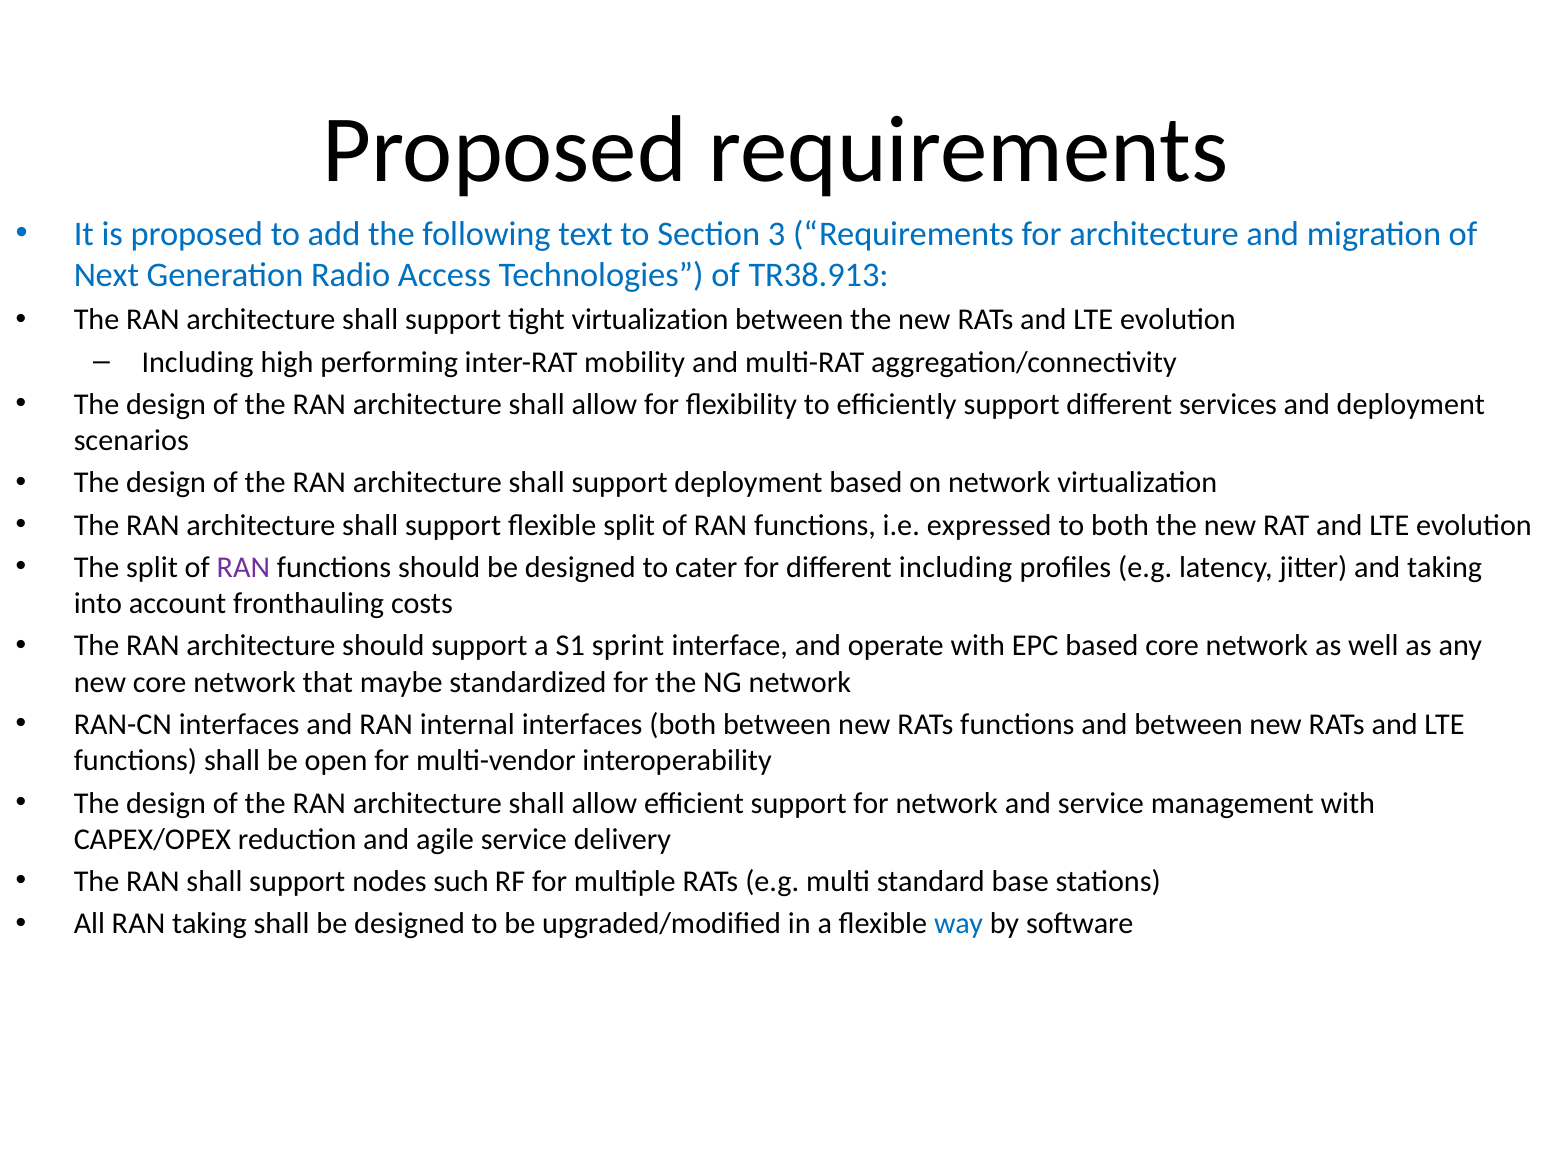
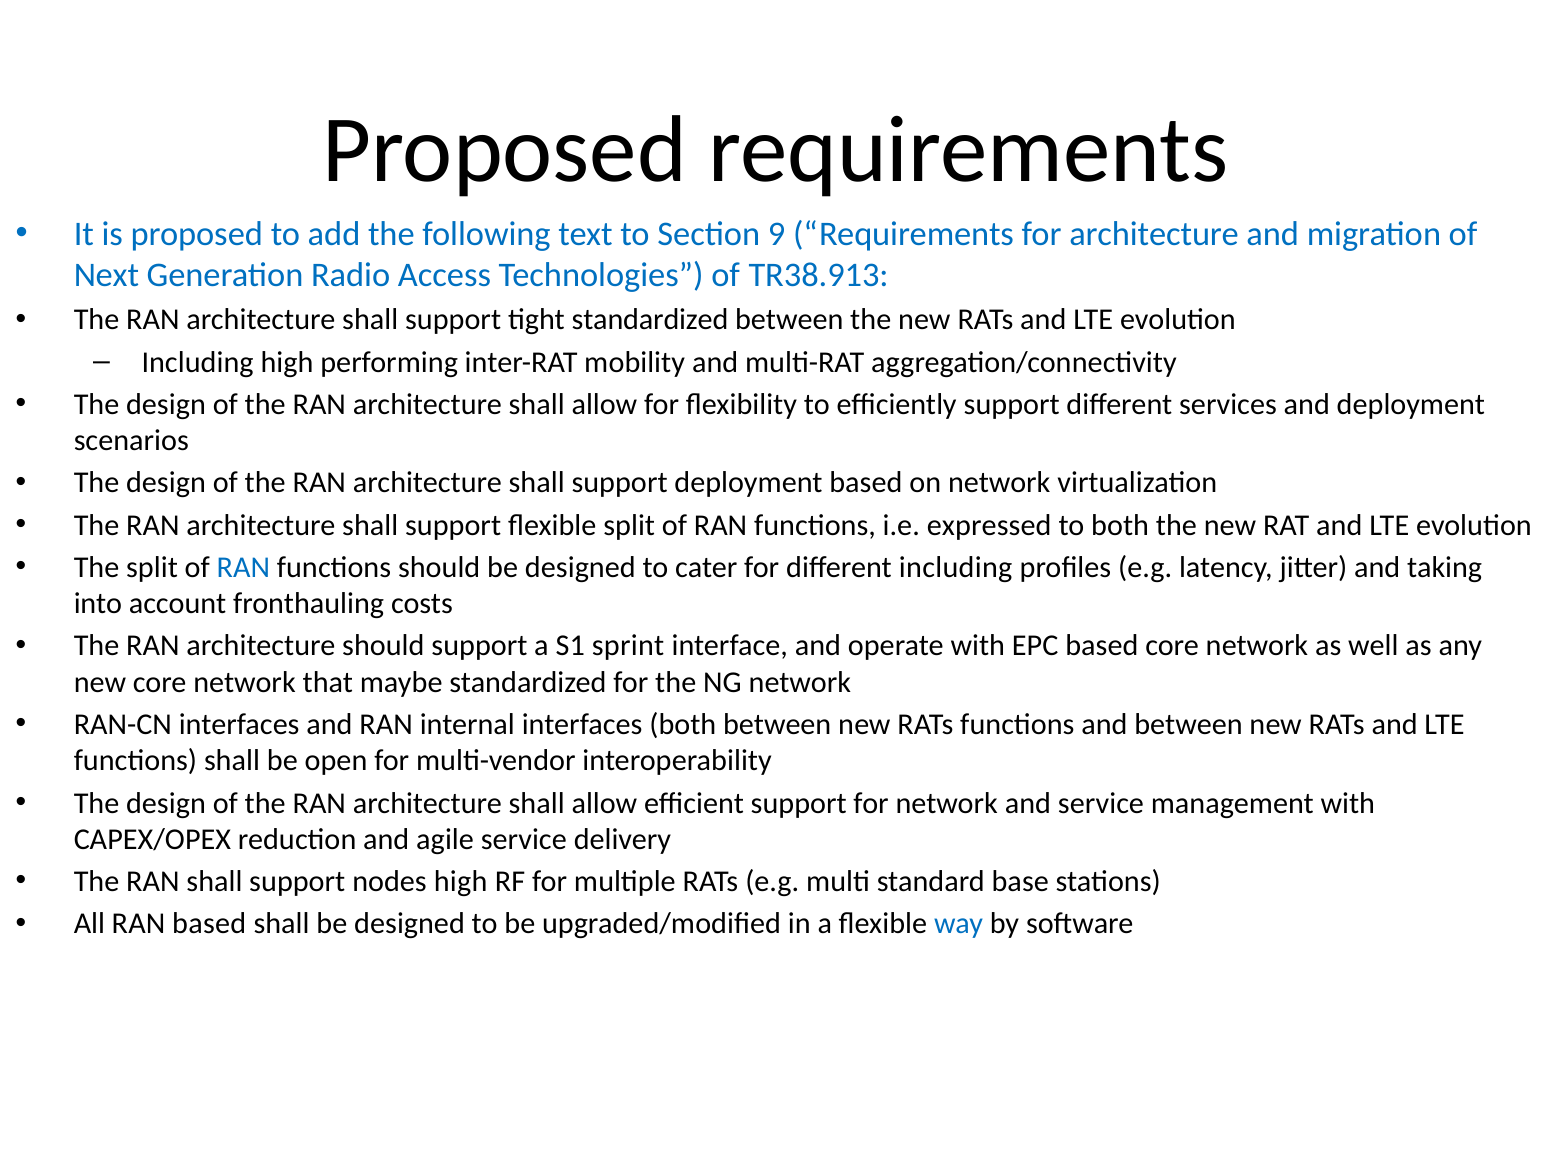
3: 3 -> 9
tight virtualization: virtualization -> standardized
RAN at (243, 568) colour: purple -> blue
nodes such: such -> high
RAN taking: taking -> based
